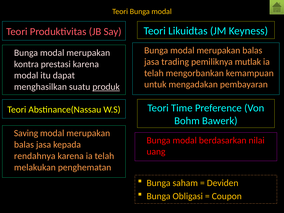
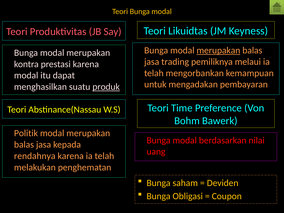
merupakan at (218, 50) underline: none -> present
mutlak: mutlak -> melaui
Saving: Saving -> Politik
